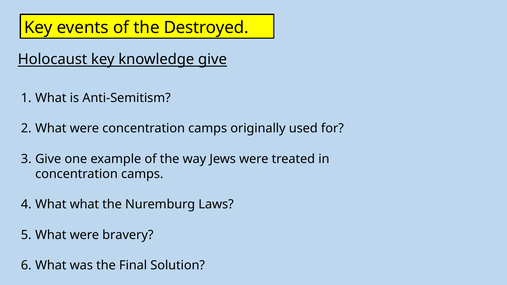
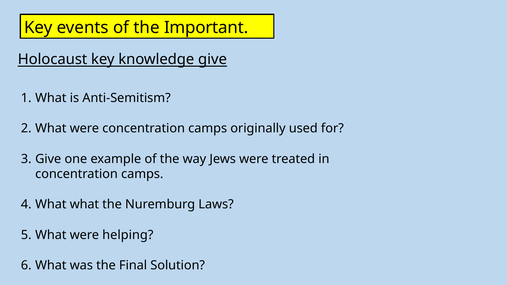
Destroyed: Destroyed -> Important
bravery: bravery -> helping
